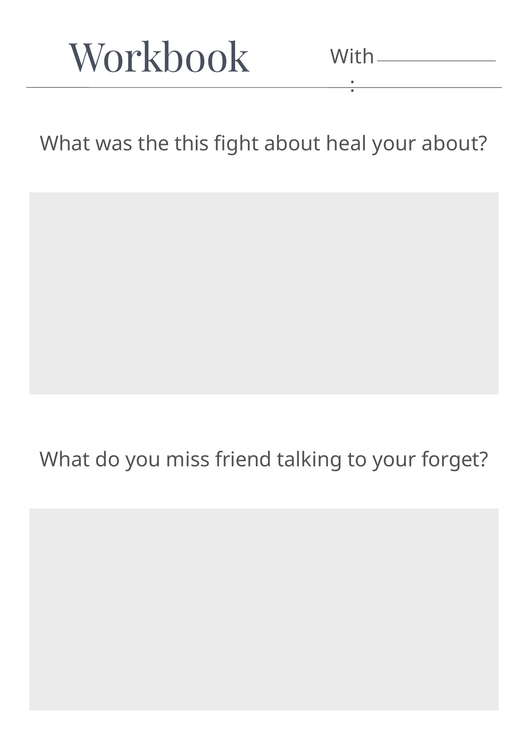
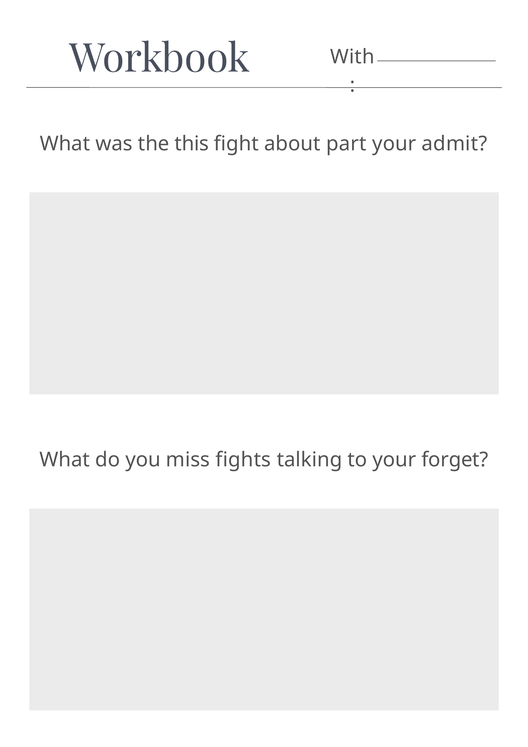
heal: heal -> part
your about: about -> admit
friend: friend -> fights
